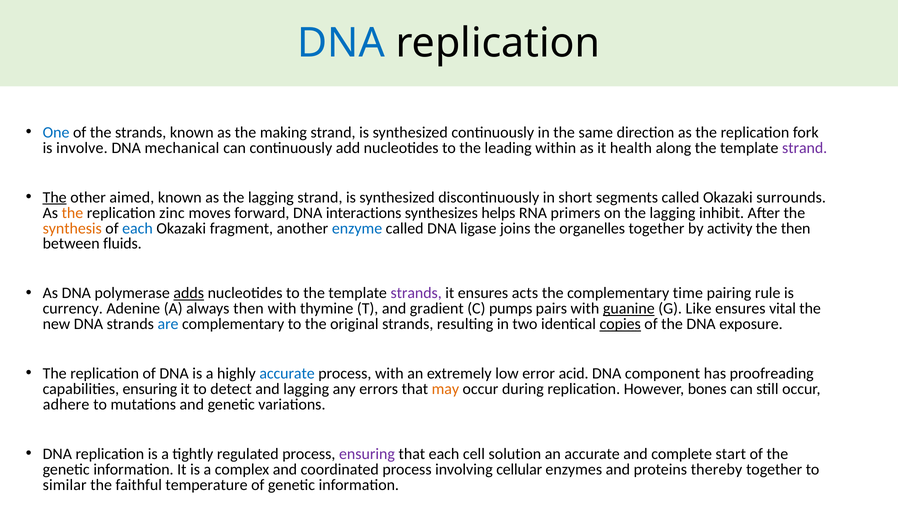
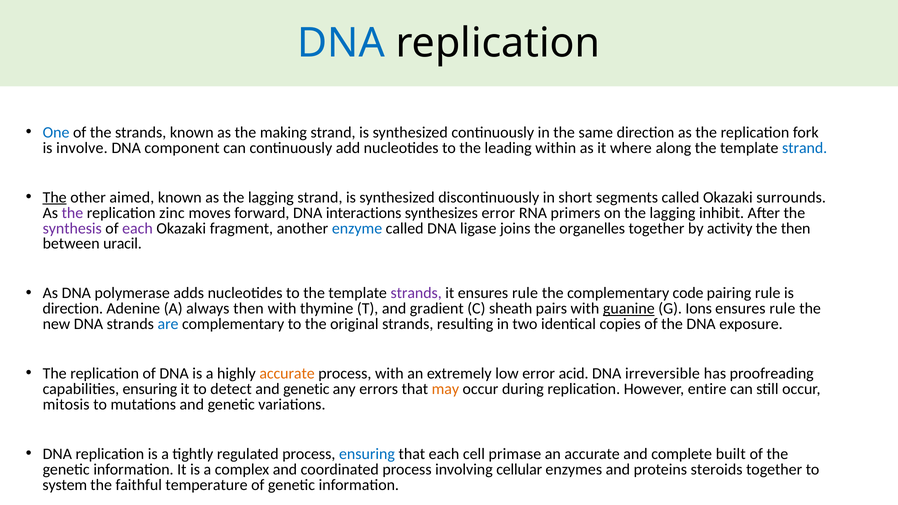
mechanical: mechanical -> component
health: health -> where
strand at (805, 148) colour: purple -> blue
the at (72, 213) colour: orange -> purple
synthesizes helps: helps -> error
synthesis colour: orange -> purple
each at (137, 228) colour: blue -> purple
fluids: fluids -> uracil
adds underline: present -> none
it ensures acts: acts -> rule
time: time -> code
currency at (73, 309): currency -> direction
pumps: pumps -> sheath
Like: Like -> Ions
vital at (783, 309): vital -> rule
copies underline: present -> none
accurate at (287, 374) colour: blue -> orange
component: component -> irreversible
detect and lagging: lagging -> genetic
bones: bones -> entire
adhere: adhere -> mitosis
ensuring at (367, 454) colour: purple -> blue
solution: solution -> primase
start: start -> built
thereby: thereby -> steroids
similar: similar -> system
